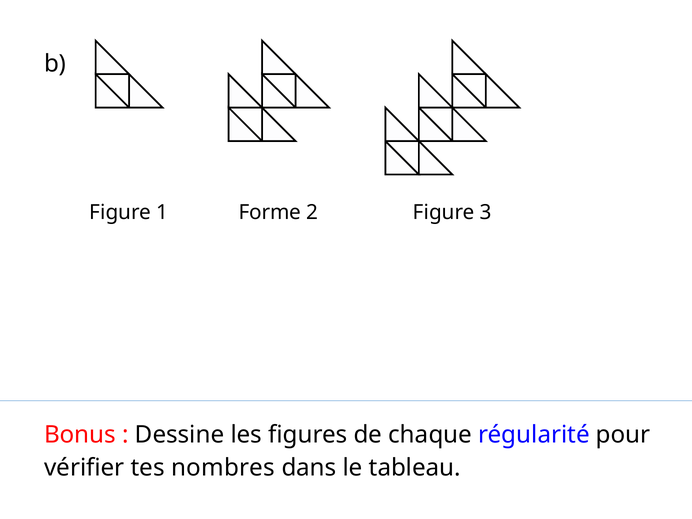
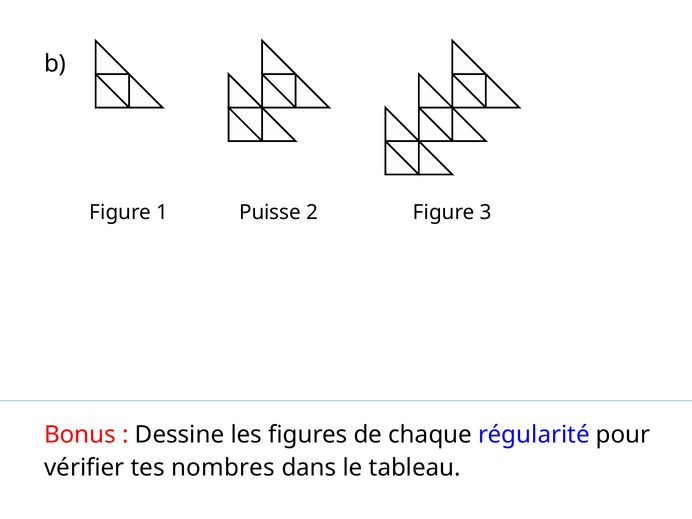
Forme: Forme -> Puisse
